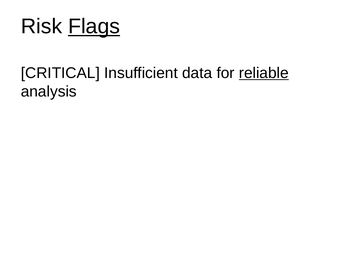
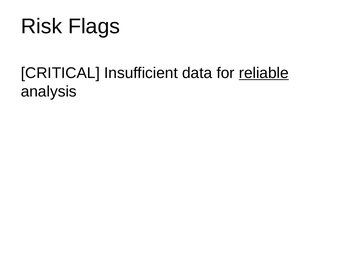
Flags underline: present -> none
